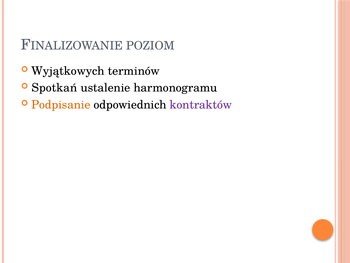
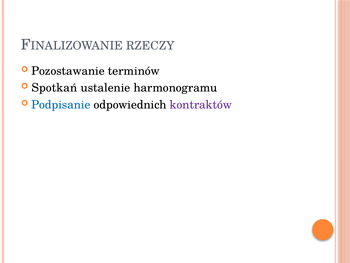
POZIOM: POZIOM -> RZECZY
Wyjątkowych: Wyjątkowych -> Pozostawanie
Podpisanie colour: orange -> blue
